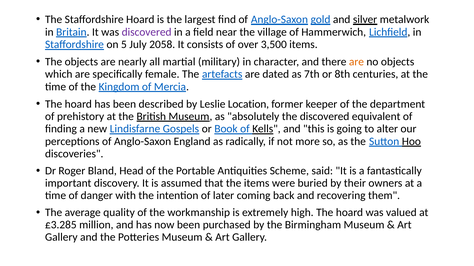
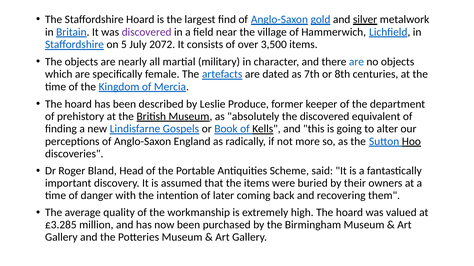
2058: 2058 -> 2072
are at (356, 62) colour: orange -> blue
Location: Location -> Produce
